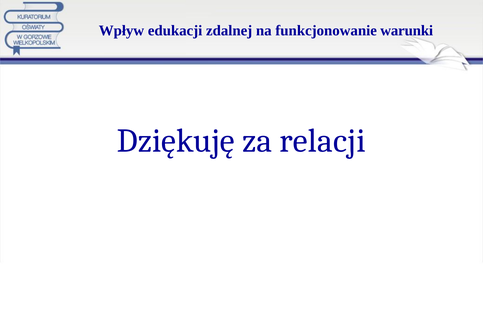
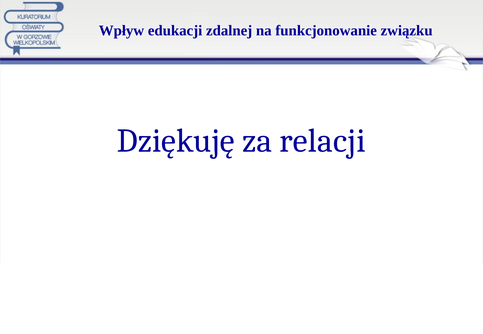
warunki: warunki -> związku
